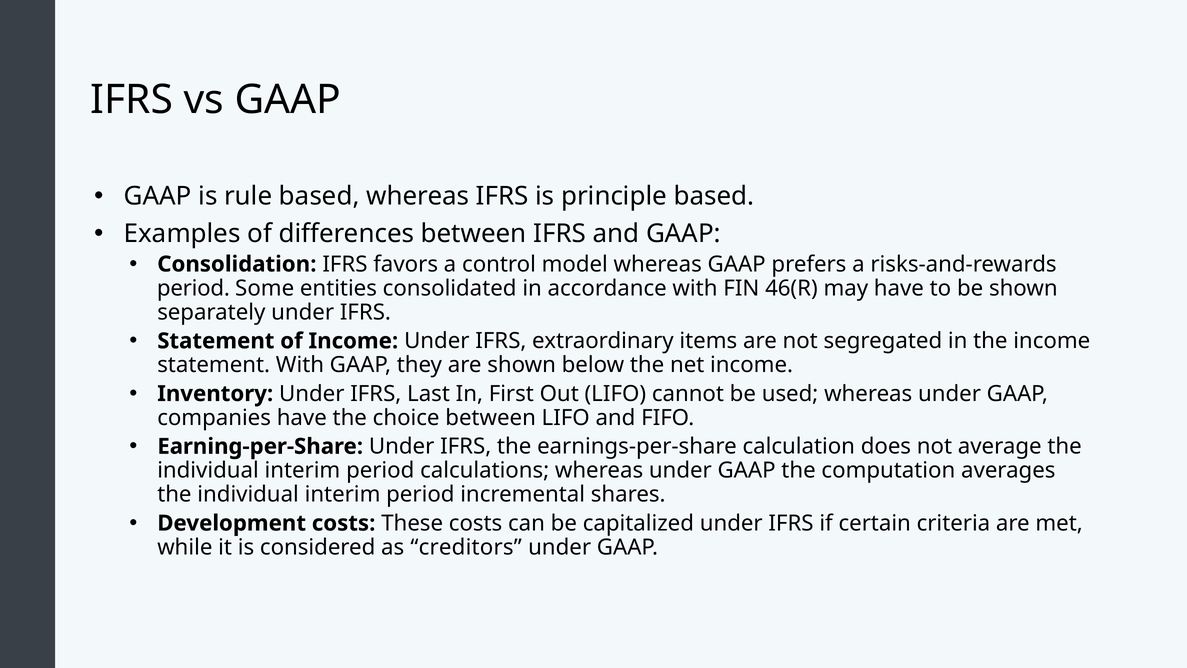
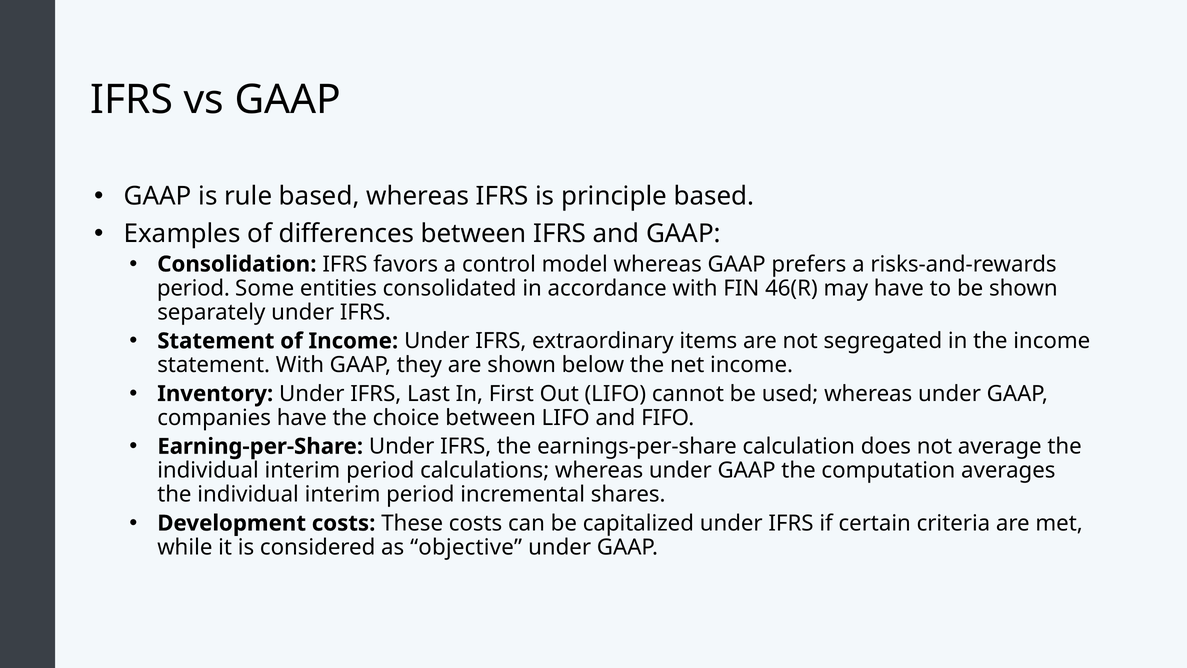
creditors: creditors -> objective
